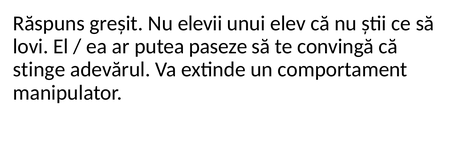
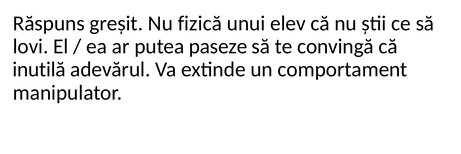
elevii: elevii -> fizică
stinge: stinge -> inutilă
